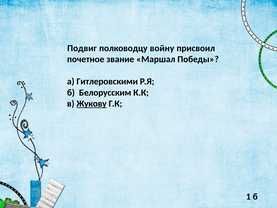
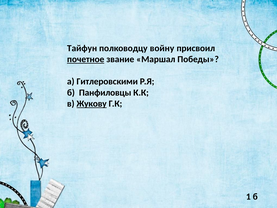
Подвиг: Подвиг -> Тайфун
почетное underline: none -> present
Белорусским: Белорусским -> Панфиловцы
